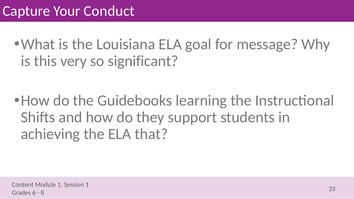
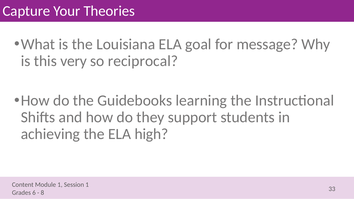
Conduct: Conduct -> Theories
significant: significant -> reciprocal
that: that -> high
